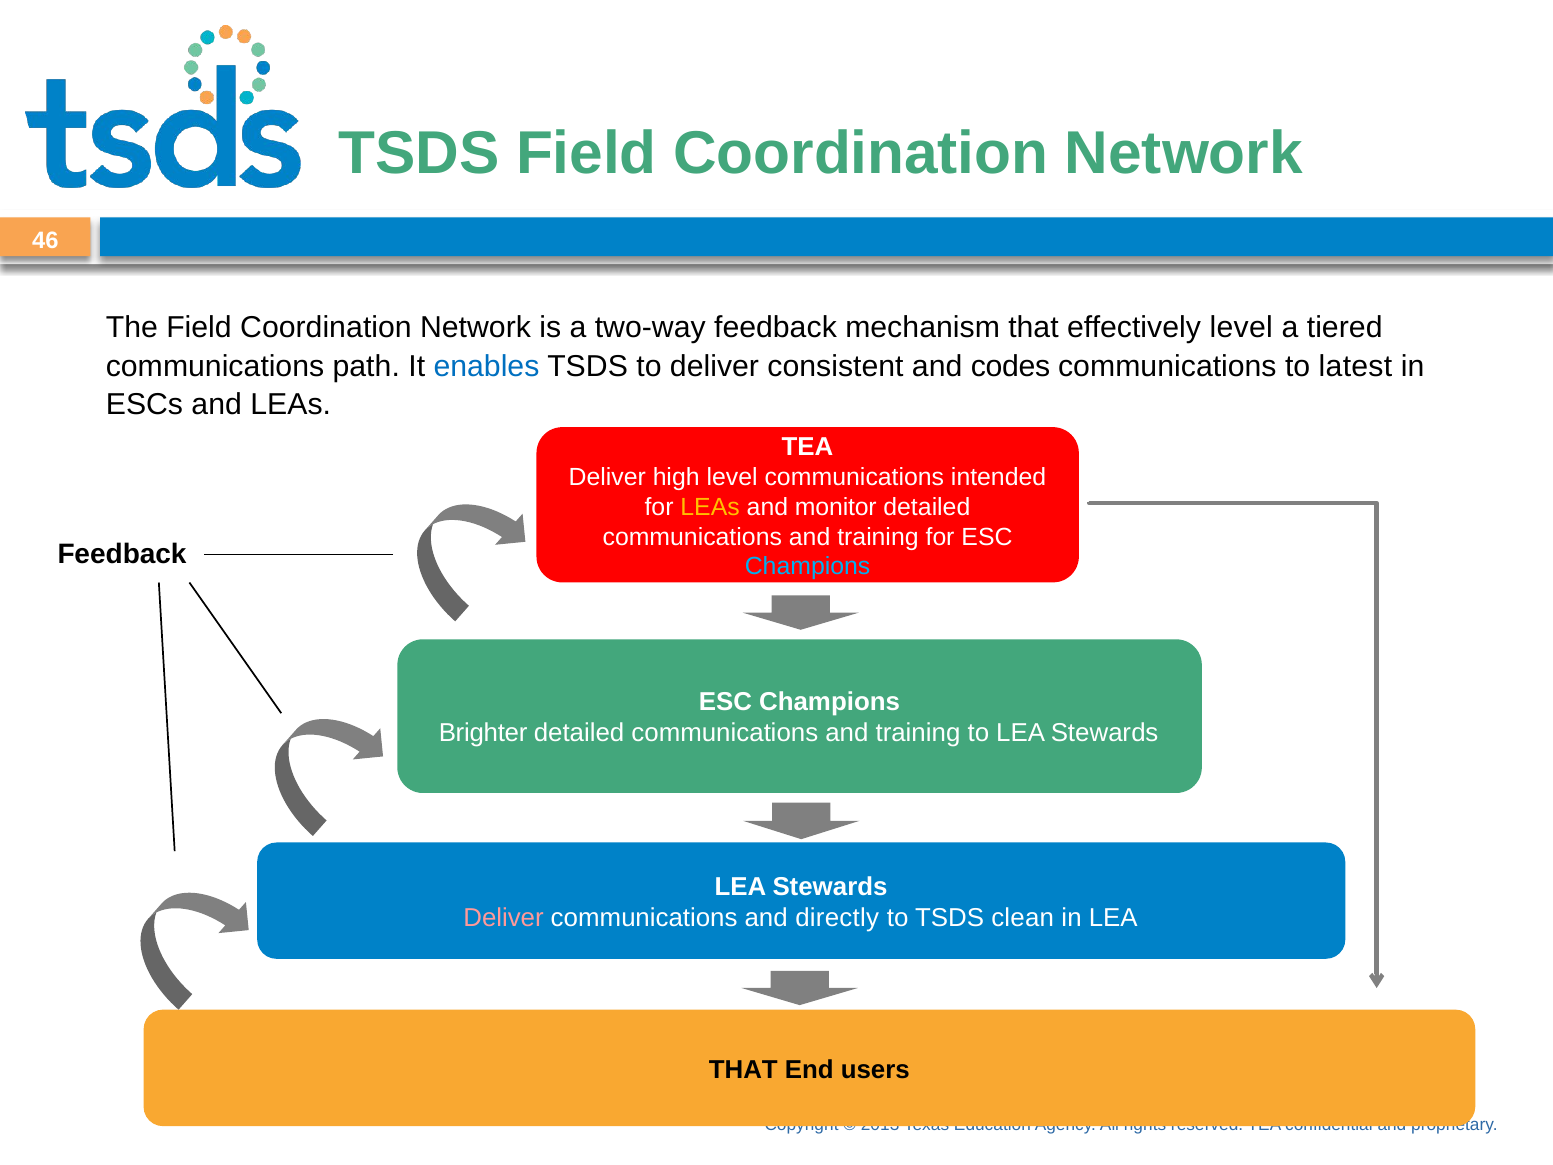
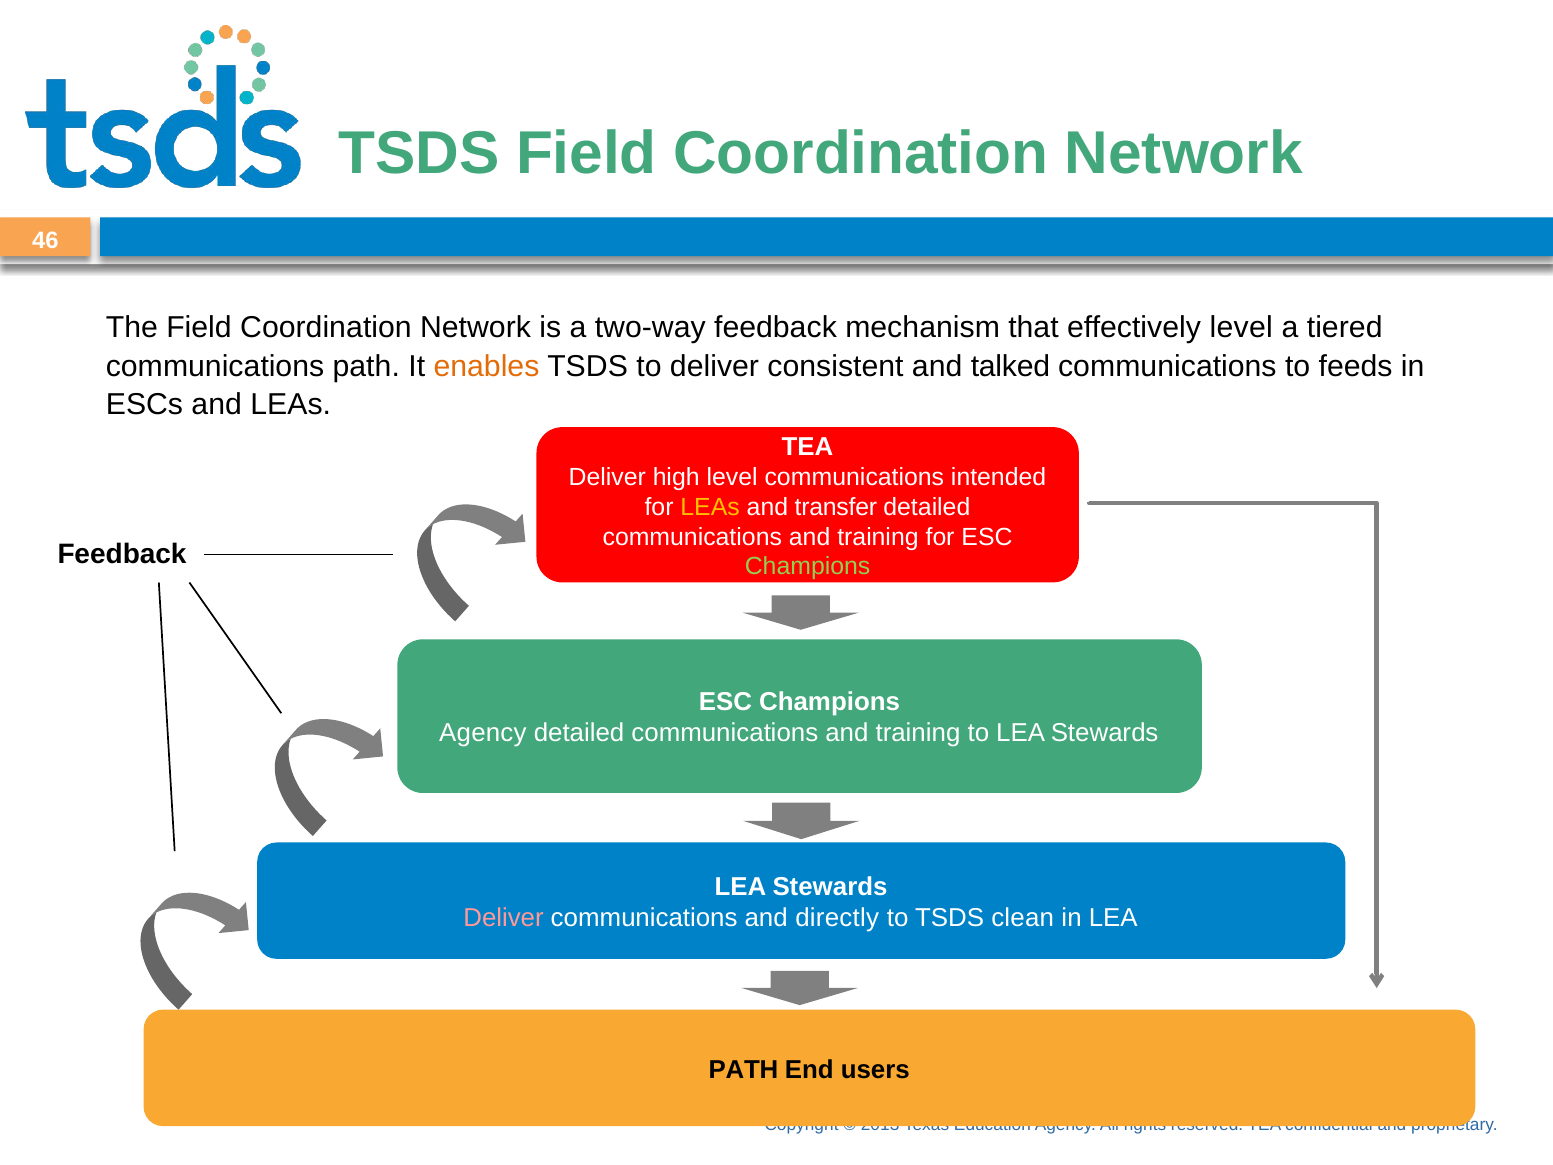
enables colour: blue -> orange
codes: codes -> talked
latest: latest -> feeds
monitor: monitor -> transfer
Champions at (808, 567) colour: light blue -> light green
Brighter at (483, 733): Brighter -> Agency
THAT at (743, 1069): THAT -> PATH
